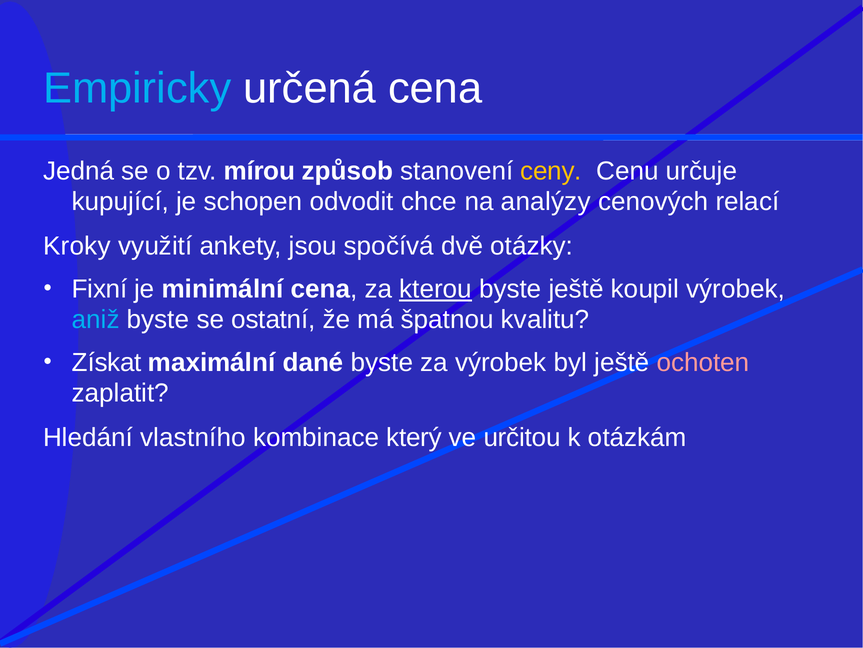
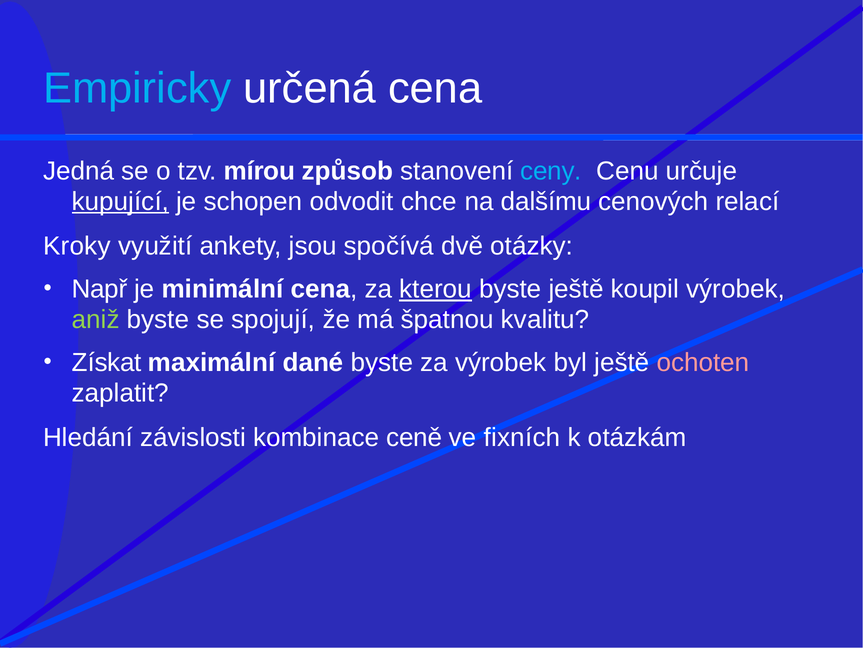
ceny colour: yellow -> light blue
kupující underline: none -> present
analýzy: analýzy -> dalšímu
Fixní: Fixní -> Např
aniž colour: light blue -> light green
ostatní: ostatní -> spojují
vlastního: vlastního -> závislosti
který: který -> ceně
určitou: určitou -> fixních
